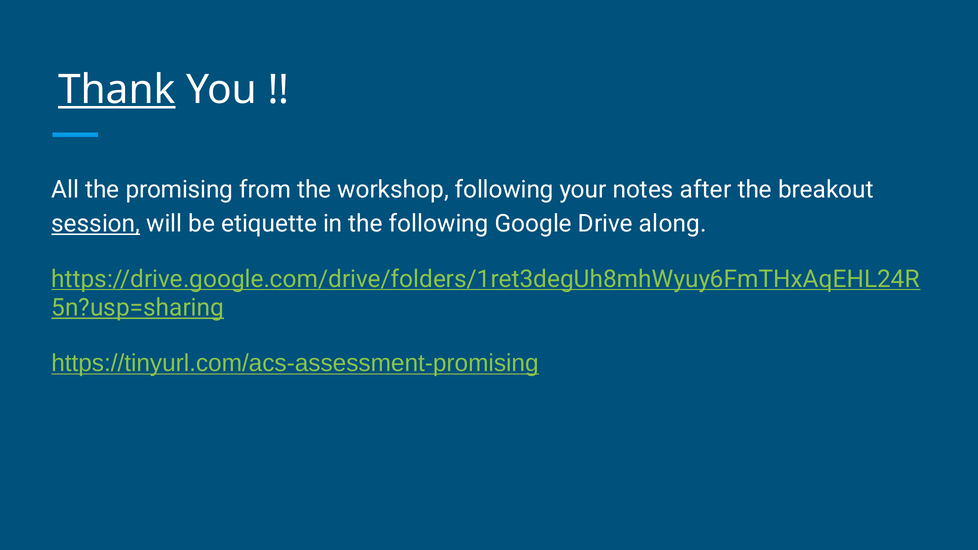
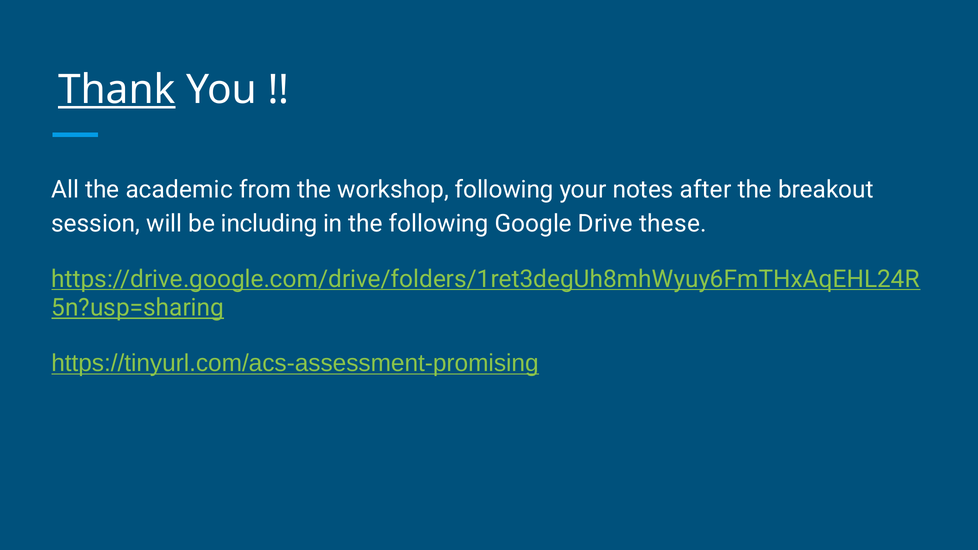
promising: promising -> academic
session underline: present -> none
etiquette: etiquette -> including
along: along -> these
